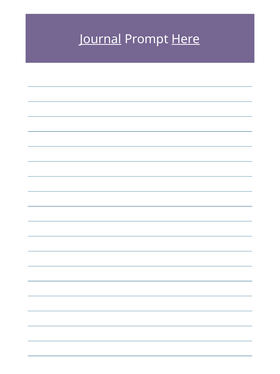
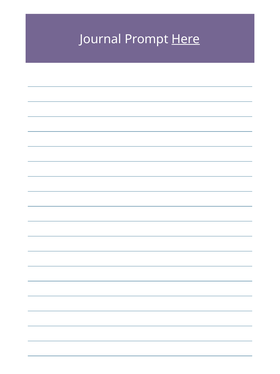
Journal underline: present -> none
